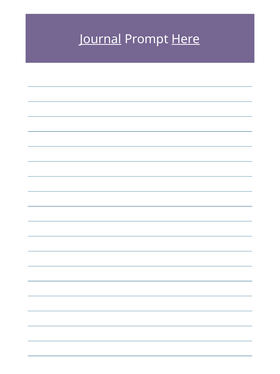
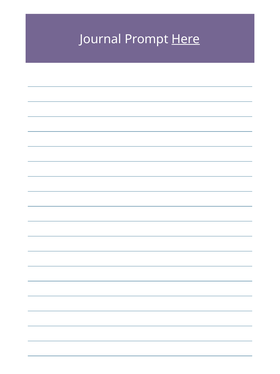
Journal underline: present -> none
